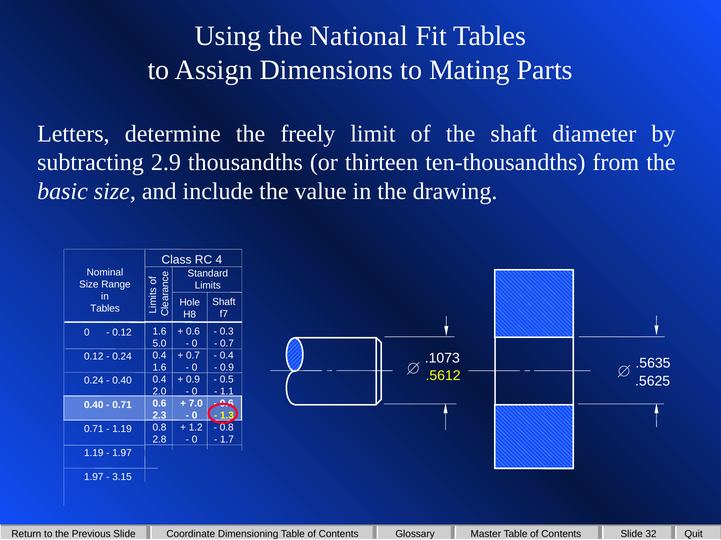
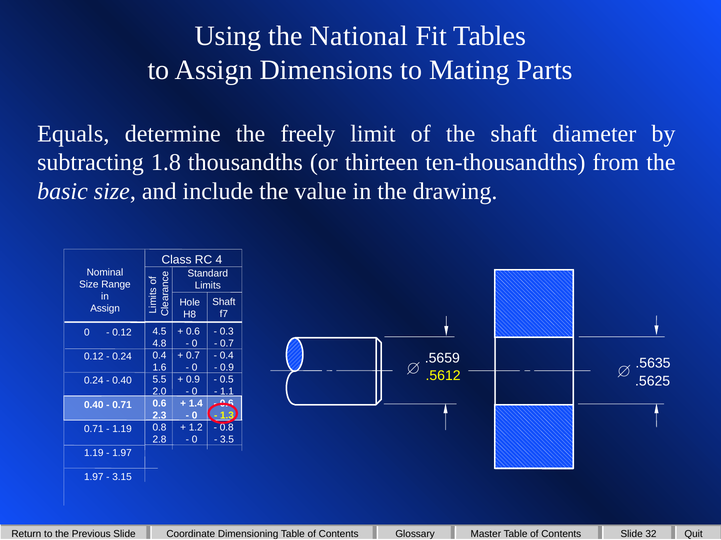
Letters: Letters -> Equals
2.9: 2.9 -> 1.8
Tables at (105, 309): Tables -> Assign
1.6 at (159, 332): 1.6 -> 4.5
5.0: 5.0 -> 4.8
.1073: .1073 -> .5659
0.4 at (159, 380): 0.4 -> 5.5
7.0: 7.0 -> 1.4
1.7: 1.7 -> 3.5
